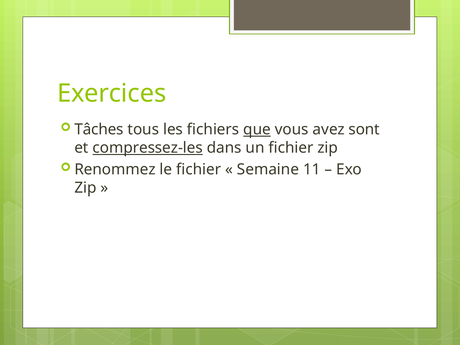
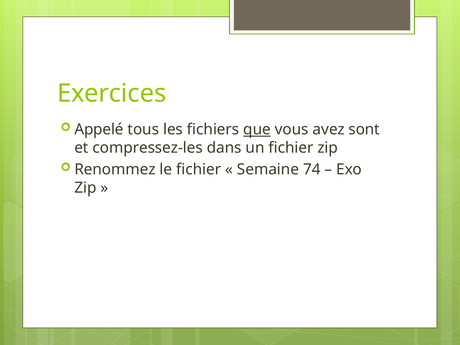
Tâches: Tâches -> Appelé
compressez-les underline: present -> none
11: 11 -> 74
